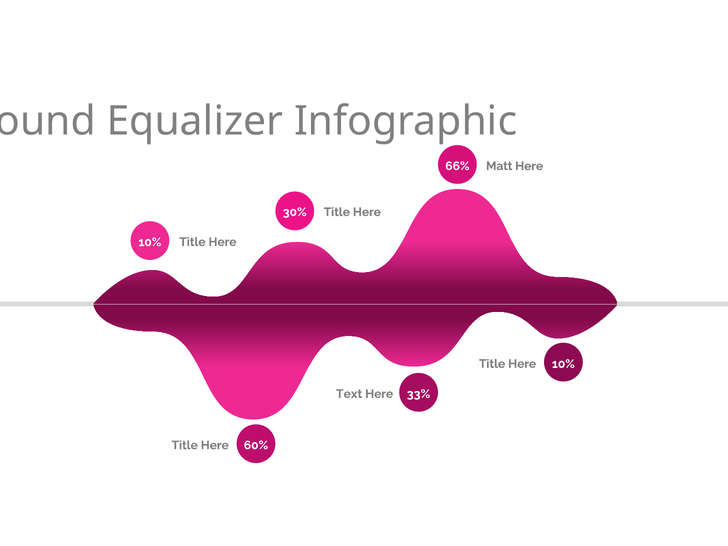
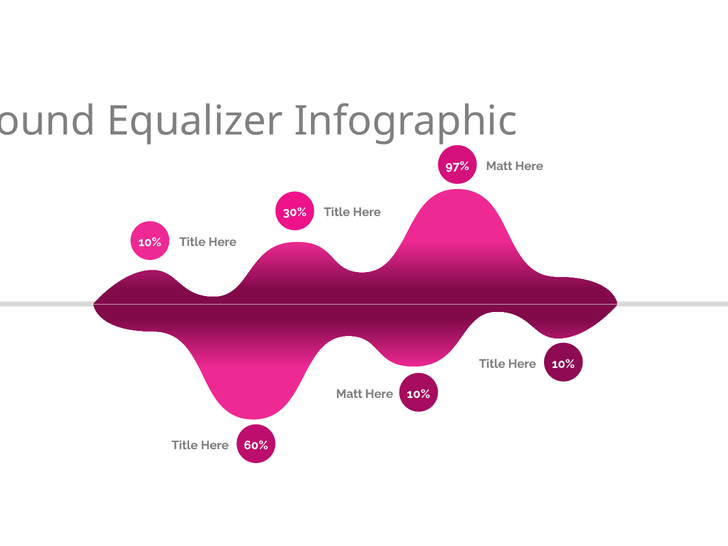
66%: 66% -> 97%
Text at (349, 394): Text -> Matt
33% at (419, 394): 33% -> 10%
